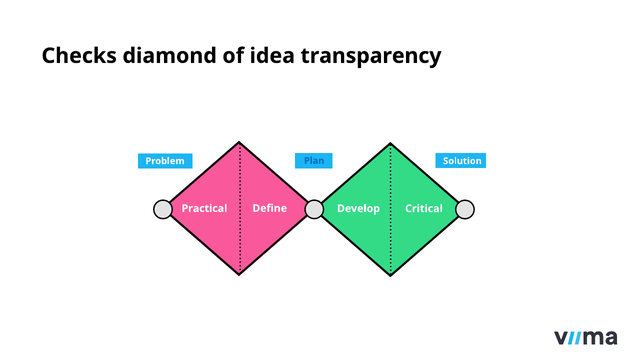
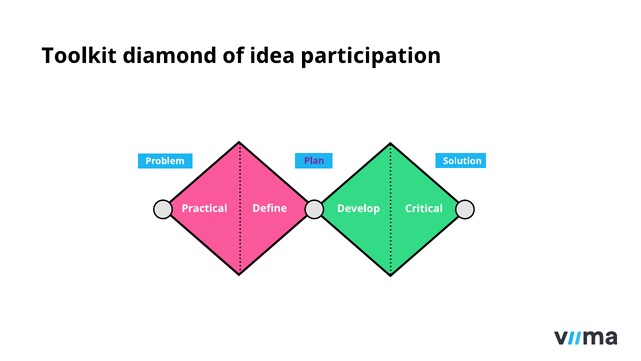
Checks: Checks -> Toolkit
transparency: transparency -> participation
Plan colour: blue -> purple
